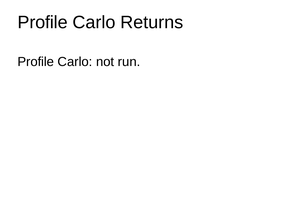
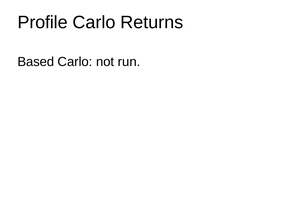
Profile at (36, 62): Profile -> Based
